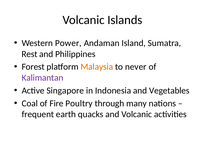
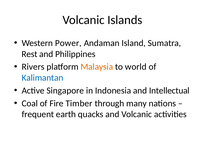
Forest: Forest -> Rivers
never: never -> world
Kalimantan colour: purple -> blue
Vegetables: Vegetables -> Intellectual
Poultry: Poultry -> Timber
